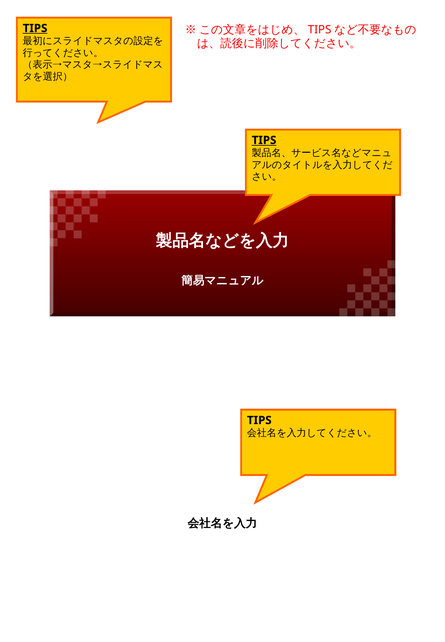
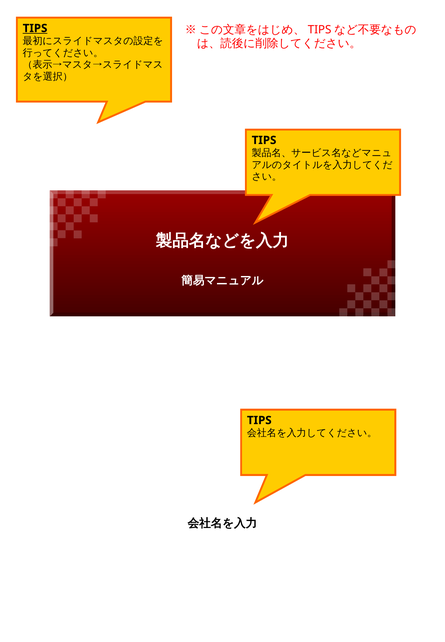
TIPS at (264, 140) underline: present -> none
